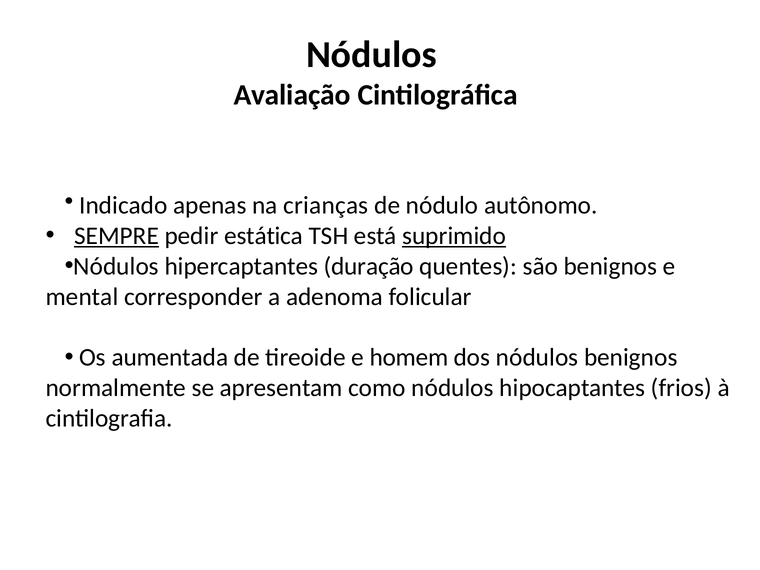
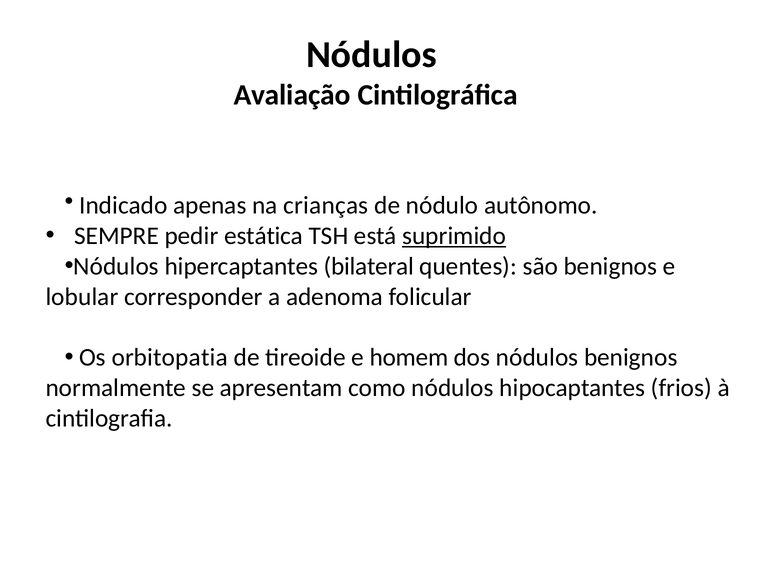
SEMPRE underline: present -> none
duração: duração -> bilateral
mental: mental -> lobular
aumentada: aumentada -> orbitopatia
